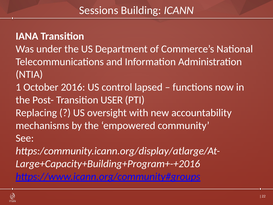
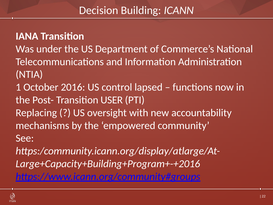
Sessions: Sessions -> Decision
